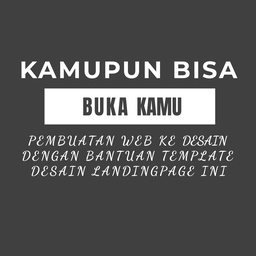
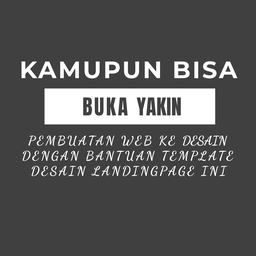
KAMU: KAMU -> YAKIN
